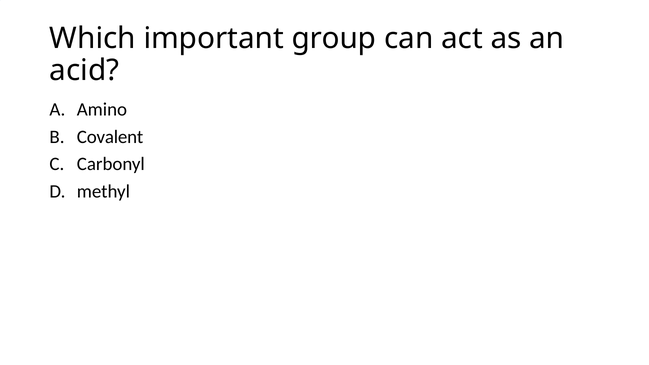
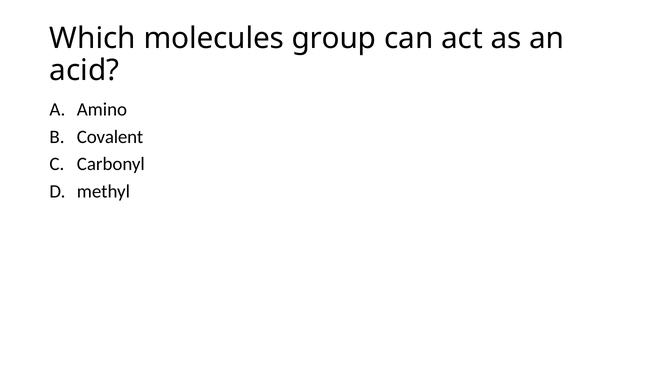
important: important -> molecules
